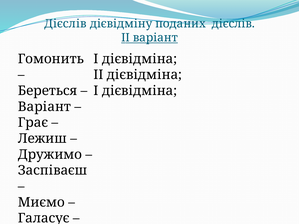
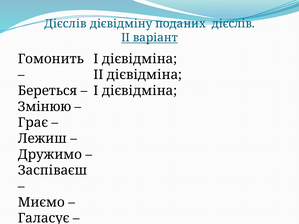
Варіант at (44, 107): Варіант -> Змінюю
